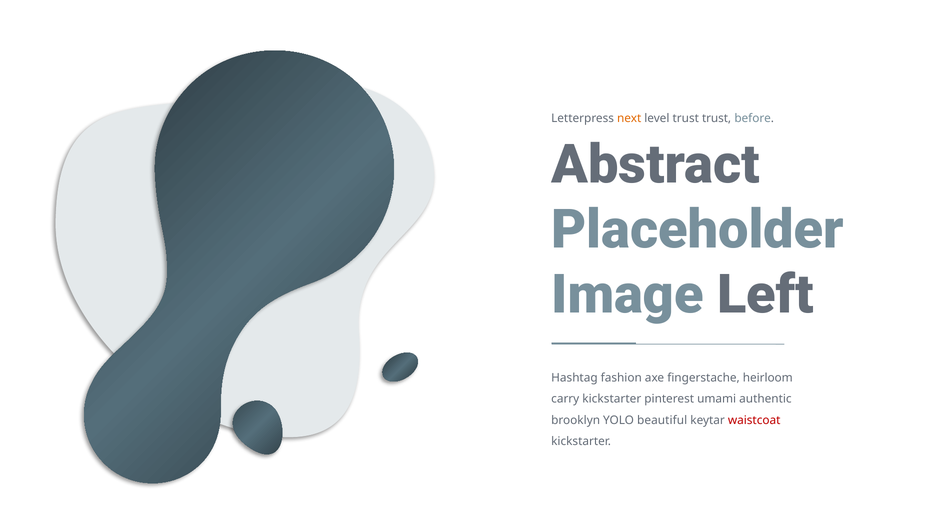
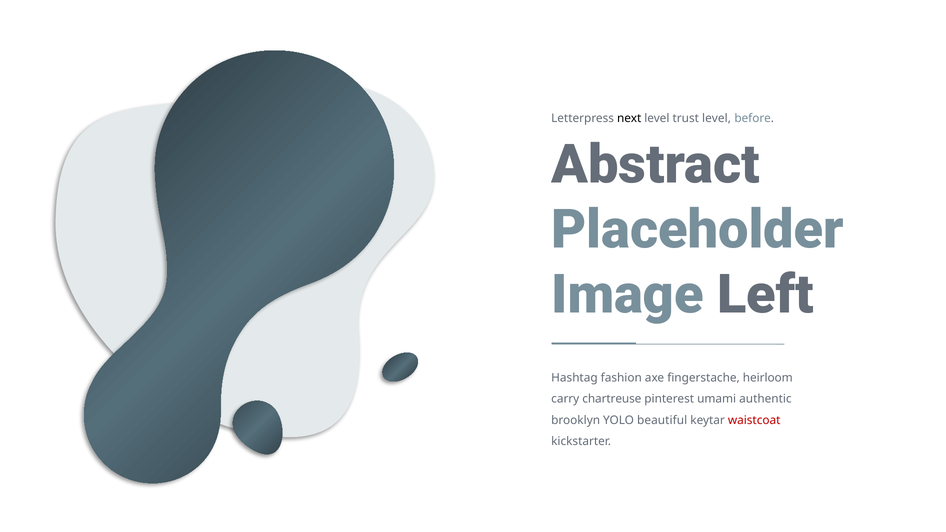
next colour: orange -> black
trust trust: trust -> level
carry kickstarter: kickstarter -> chartreuse
